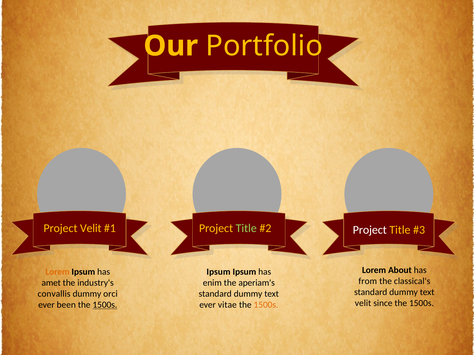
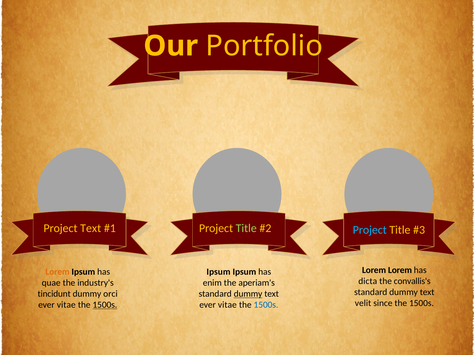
Project Velit: Velit -> Text
Project at (370, 230) colour: white -> light blue
Lorem About: About -> Lorem
from: from -> dicta
classical's: classical's -> convallis's
amet: amet -> quae
convallis: convallis -> tincidunt
dummy at (248, 294) underline: none -> present
been at (66, 305): been -> vitae
1500s at (266, 305) colour: orange -> blue
